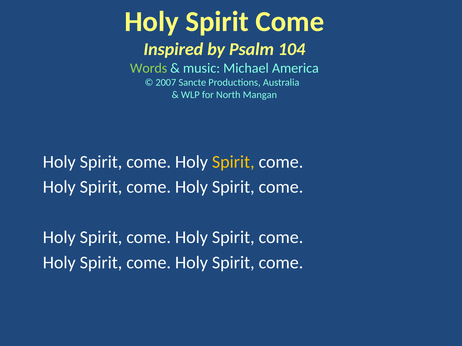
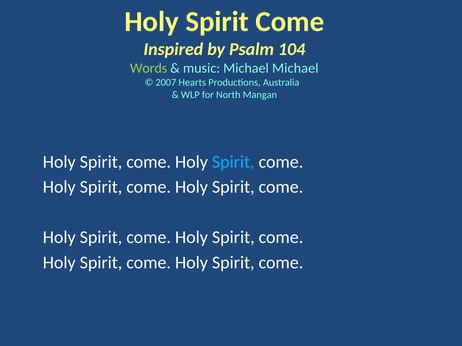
Michael America: America -> Michael
Sancte: Sancte -> Hearts
Spirit at (233, 162) colour: yellow -> light blue
